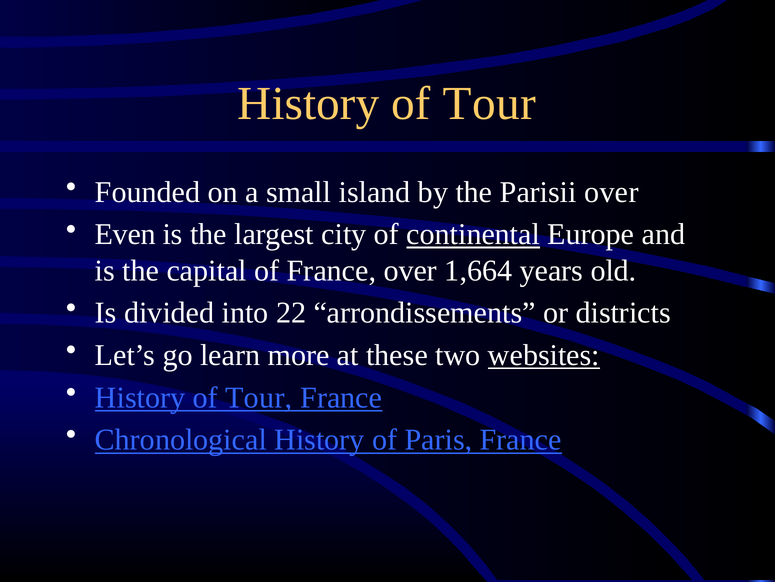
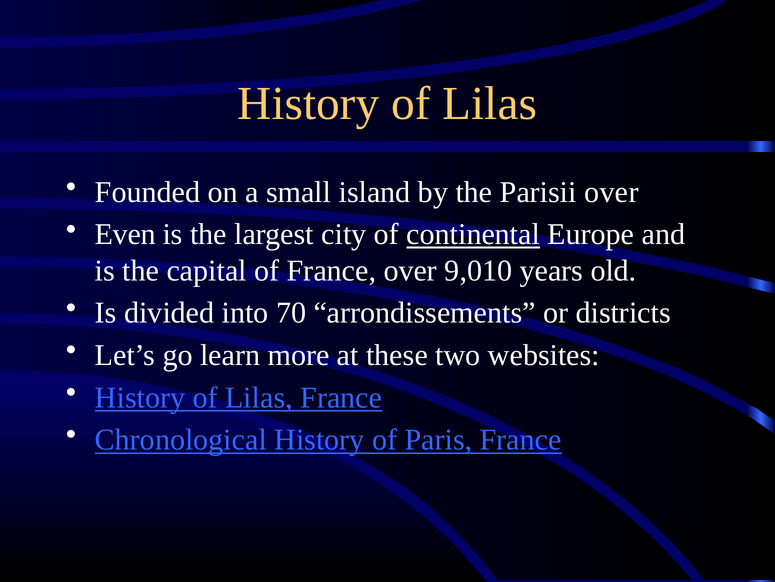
Tour at (489, 103): Tour -> Lilas
1,664: 1,664 -> 9,010
22: 22 -> 70
websites underline: present -> none
Tour at (259, 397): Tour -> Lilas
